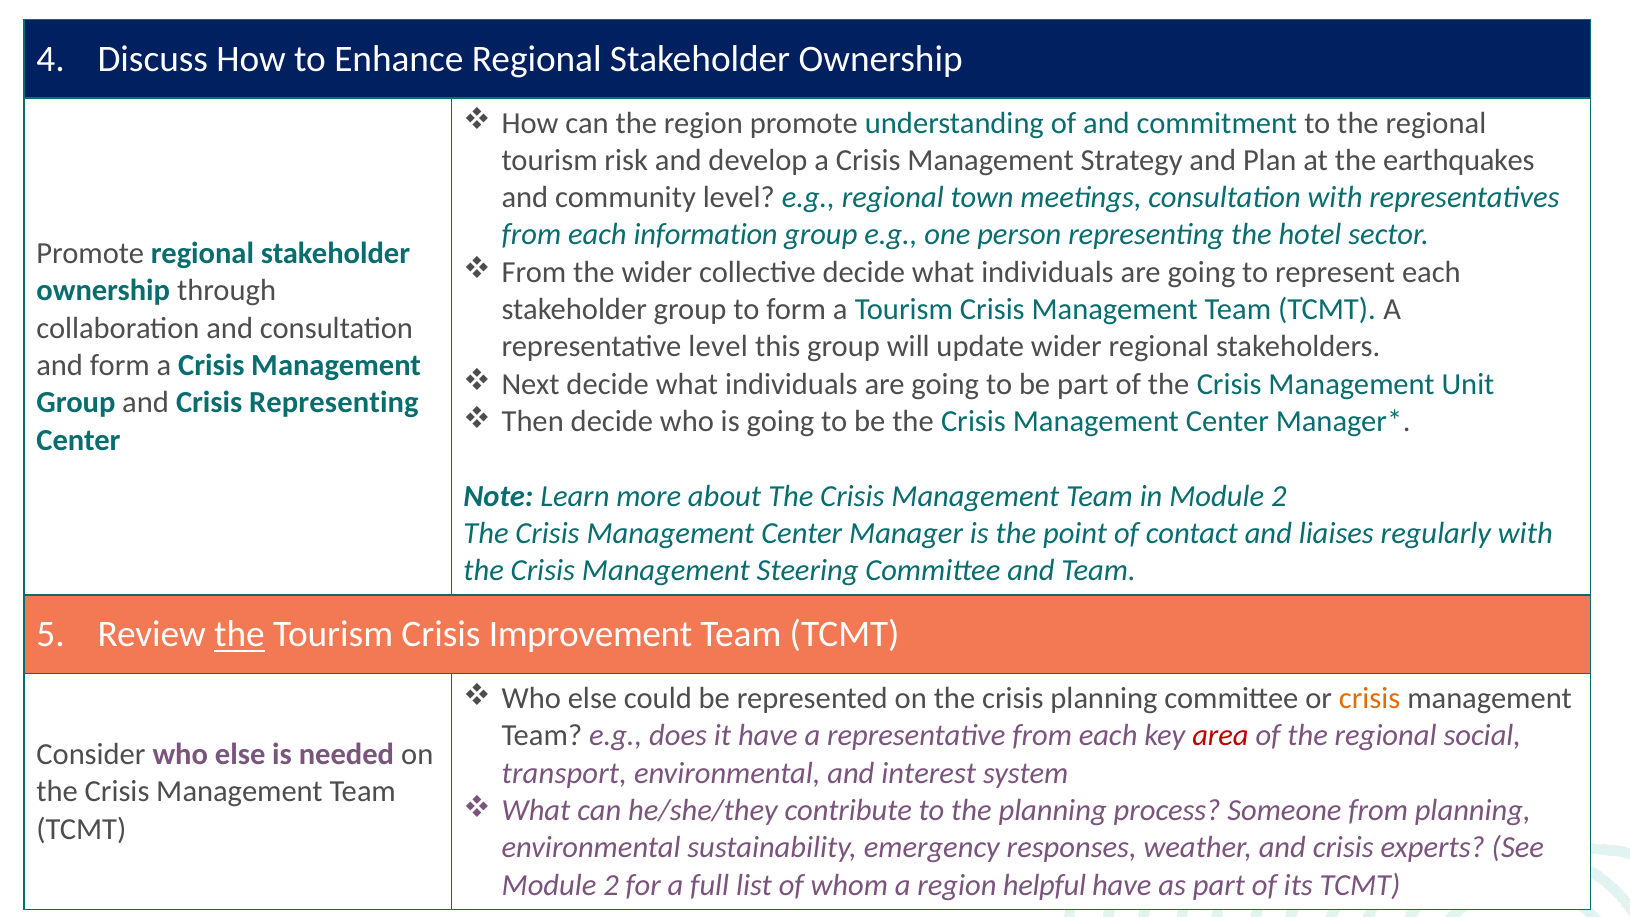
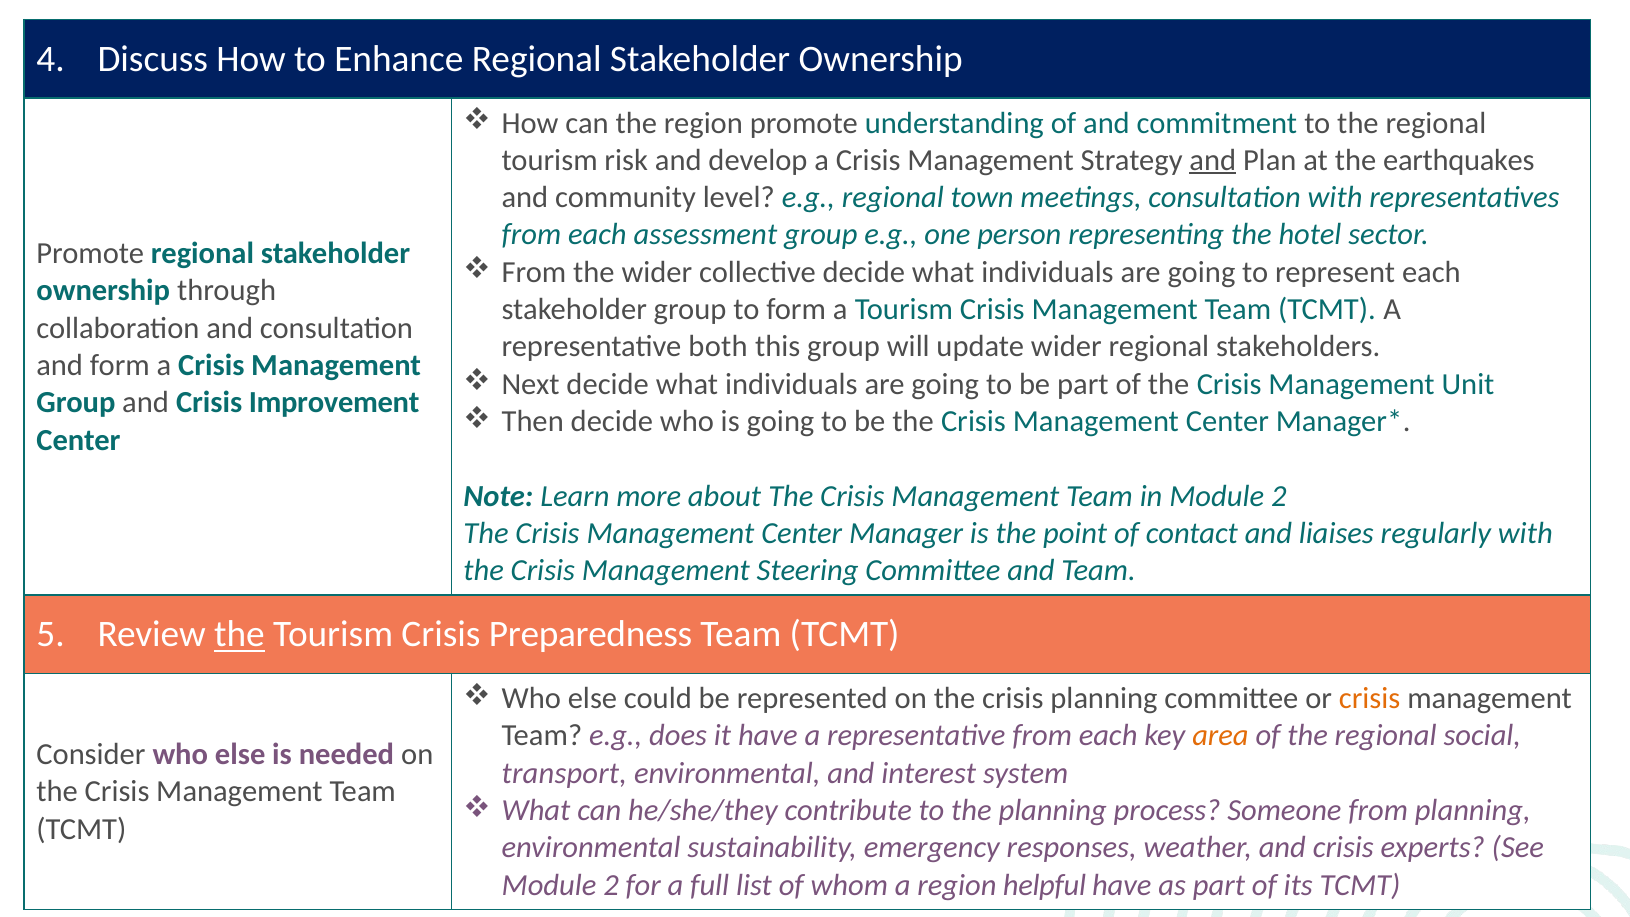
and at (1213, 160) underline: none -> present
information: information -> assessment
representative level: level -> both
Crisis Representing: Representing -> Improvement
Improvement: Improvement -> Preparedness
area colour: red -> orange
